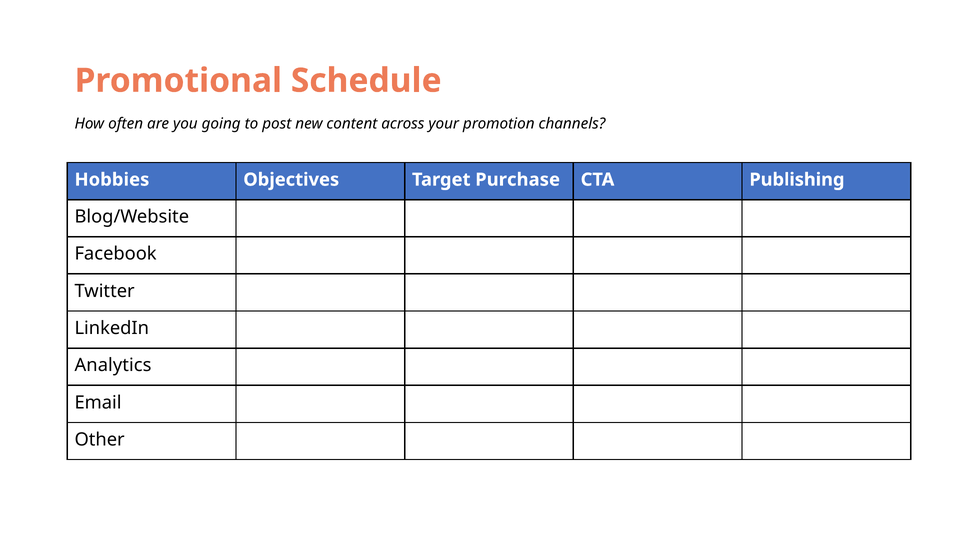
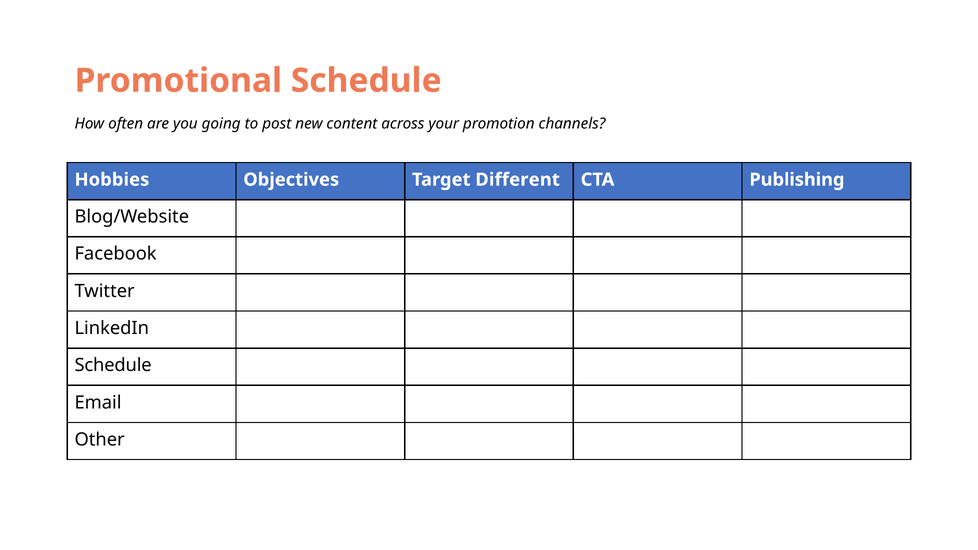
Purchase: Purchase -> Different
Analytics at (113, 365): Analytics -> Schedule
